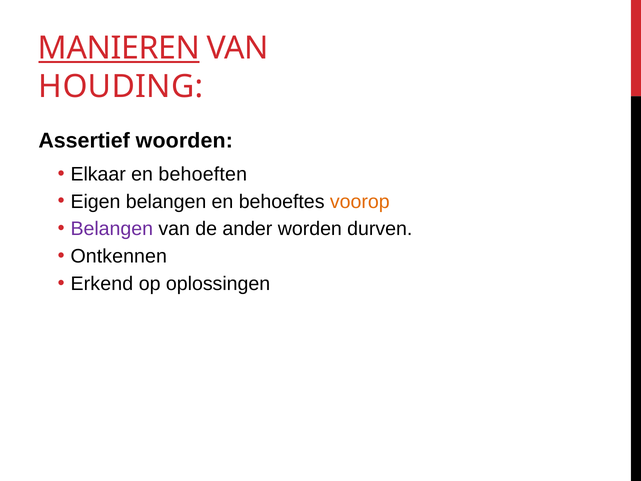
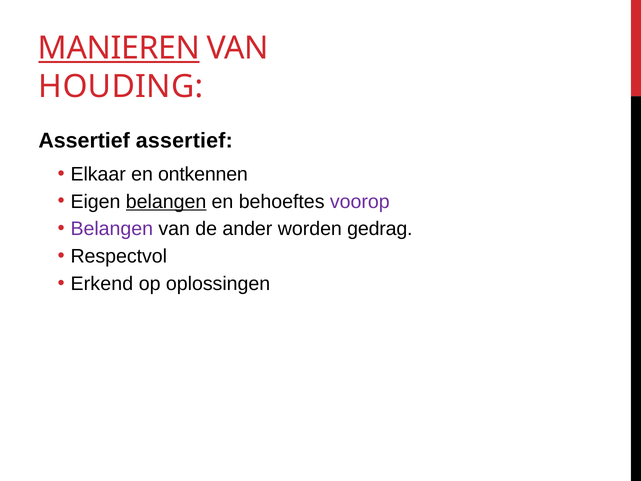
Assertief woorden: woorden -> assertief
behoeften: behoeften -> ontkennen
belangen at (166, 201) underline: none -> present
voorop colour: orange -> purple
durven: durven -> gedrag
Ontkennen: Ontkennen -> Respectvol
